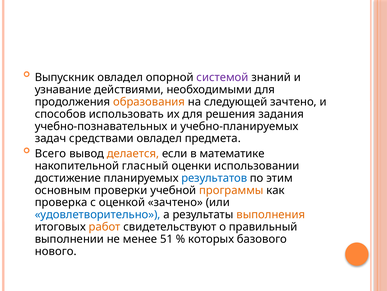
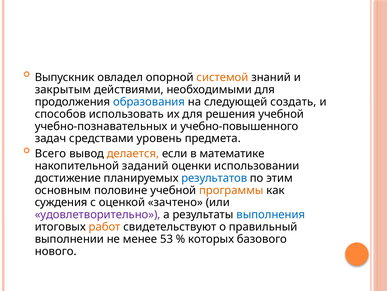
системой colour: purple -> orange
узнавание: узнавание -> закрытым
образования colour: orange -> blue
следующей зачтено: зачтено -> создать
решения задания: задания -> учебной
учебно-планируемых: учебно-планируемых -> учебно-повышенного
средствами овладел: овладел -> уровень
гласный: гласный -> заданий
проверки: проверки -> половине
проверка: проверка -> суждения
удовлетворительно colour: blue -> purple
выполнения colour: orange -> blue
51: 51 -> 53
